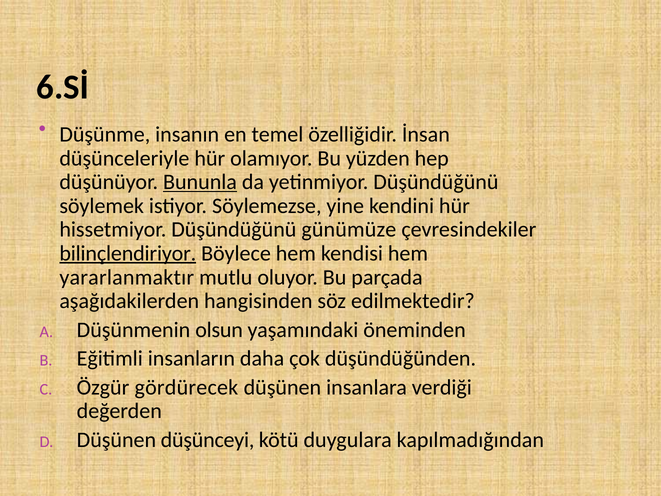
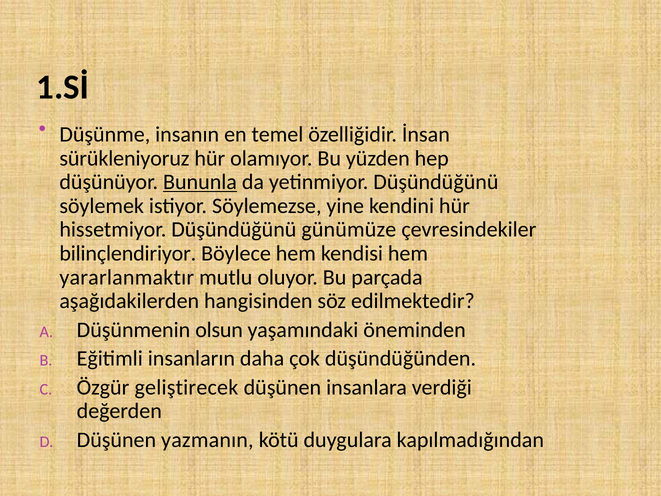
6.Sİ: 6.Sİ -> 1.Sİ
düşünceleriyle: düşünceleriyle -> sürükleniyoruz
bilinçlendiriyor underline: present -> none
gördürecek: gördürecek -> geliştirecek
düşünceyi: düşünceyi -> yazmanın
